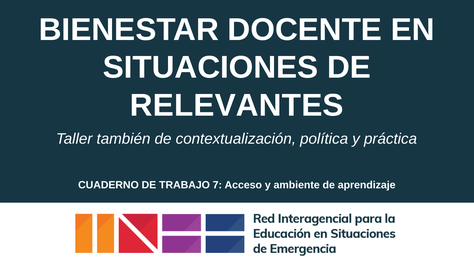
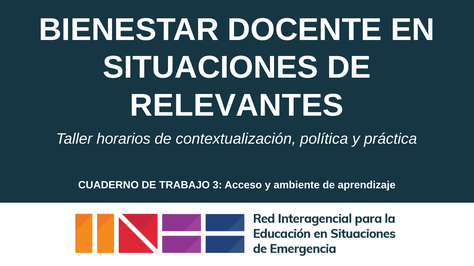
también: también -> horarios
7: 7 -> 3
